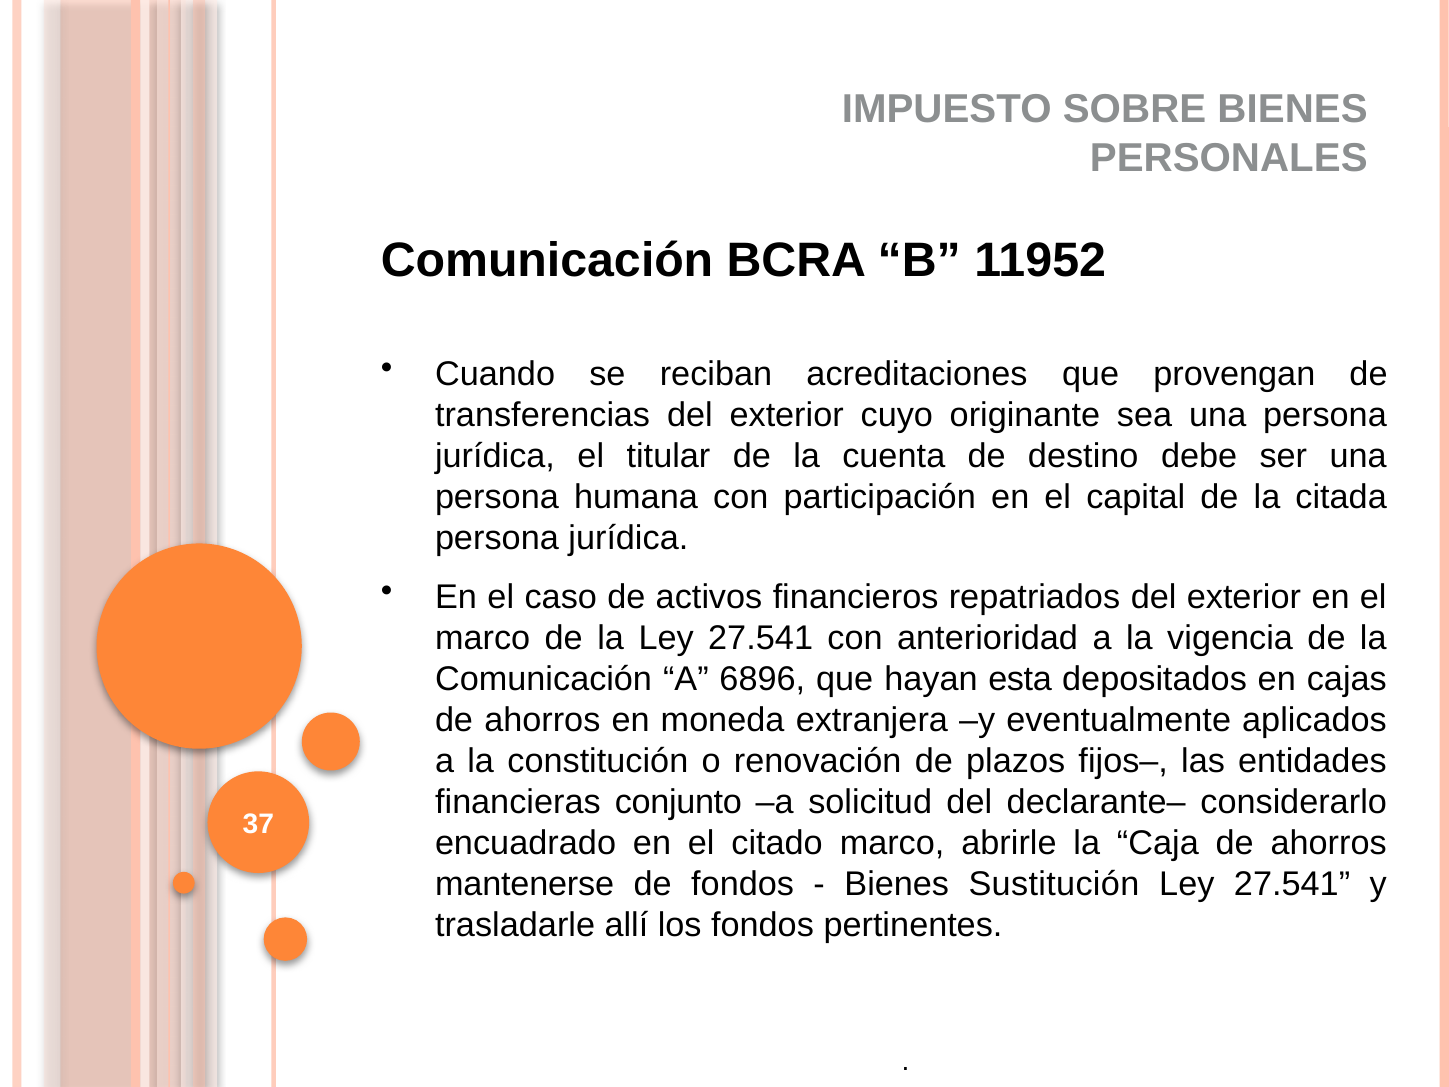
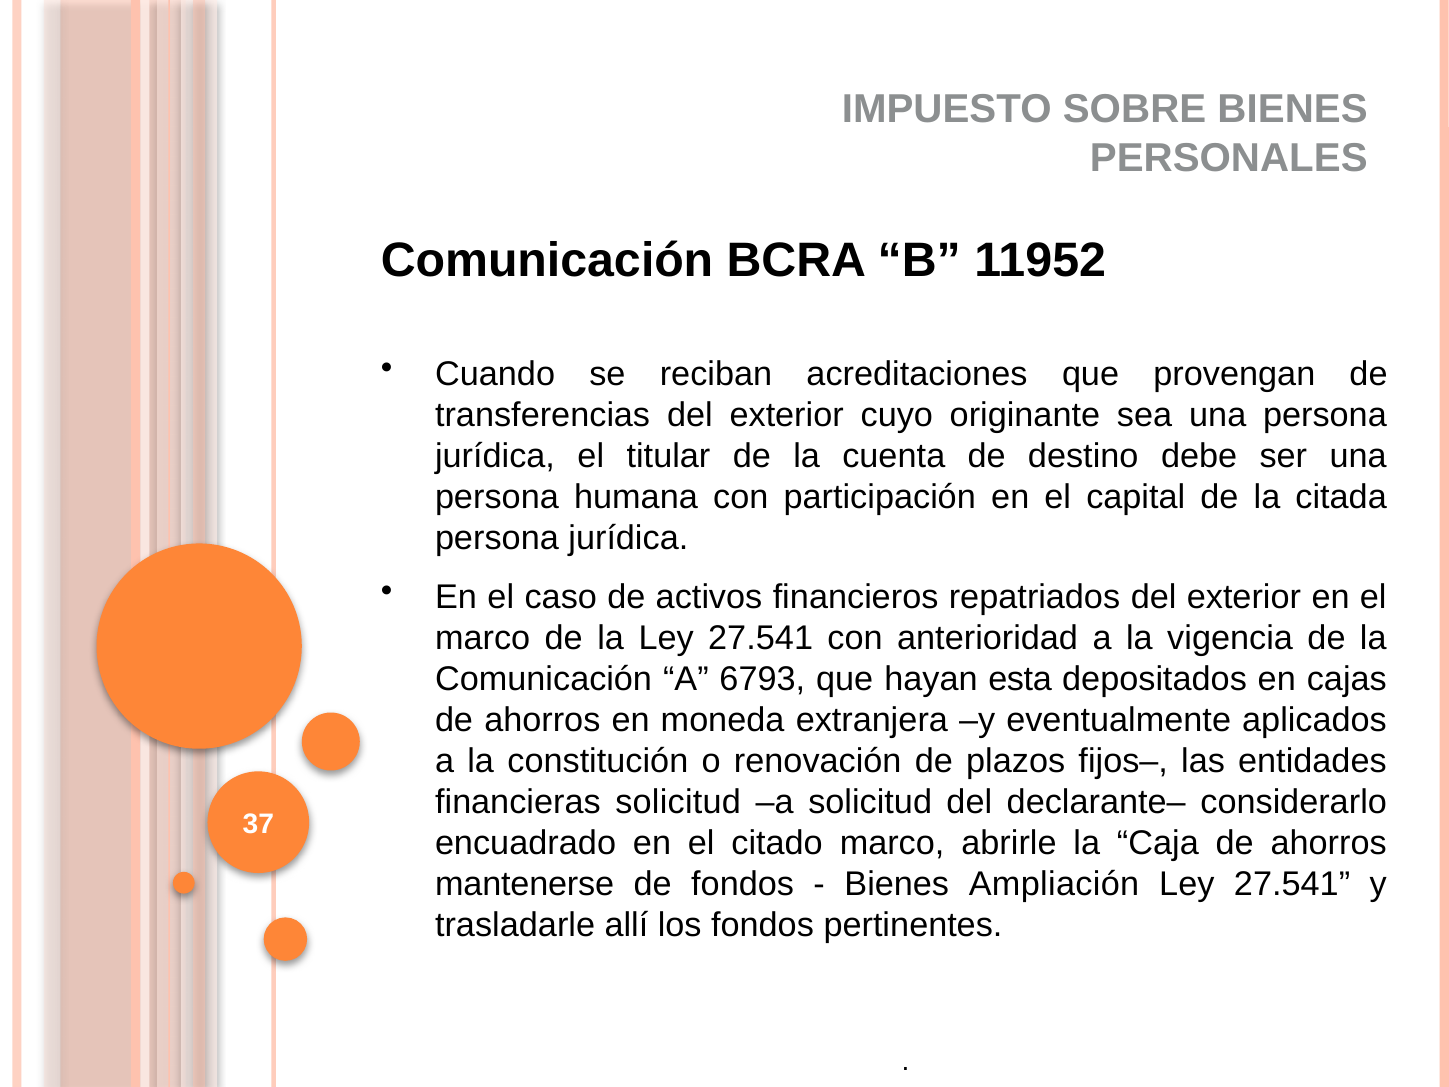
6896: 6896 -> 6793
financieras conjunto: conjunto -> solicitud
Sustitución: Sustitución -> Ampliación
